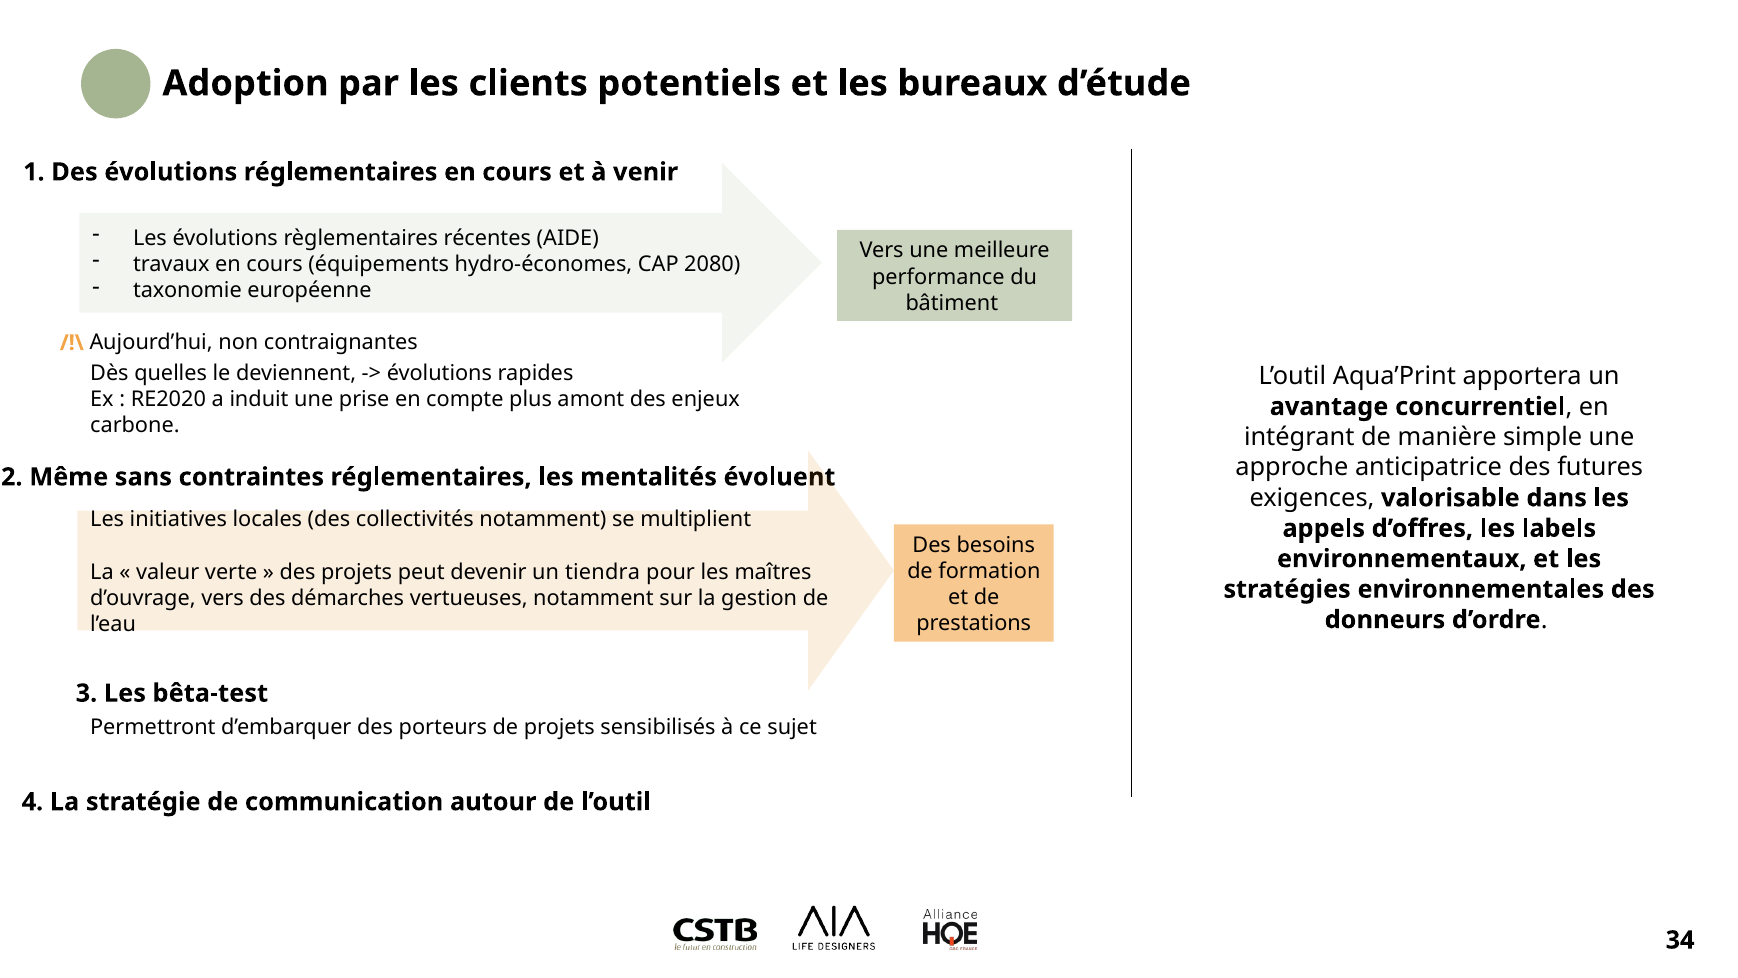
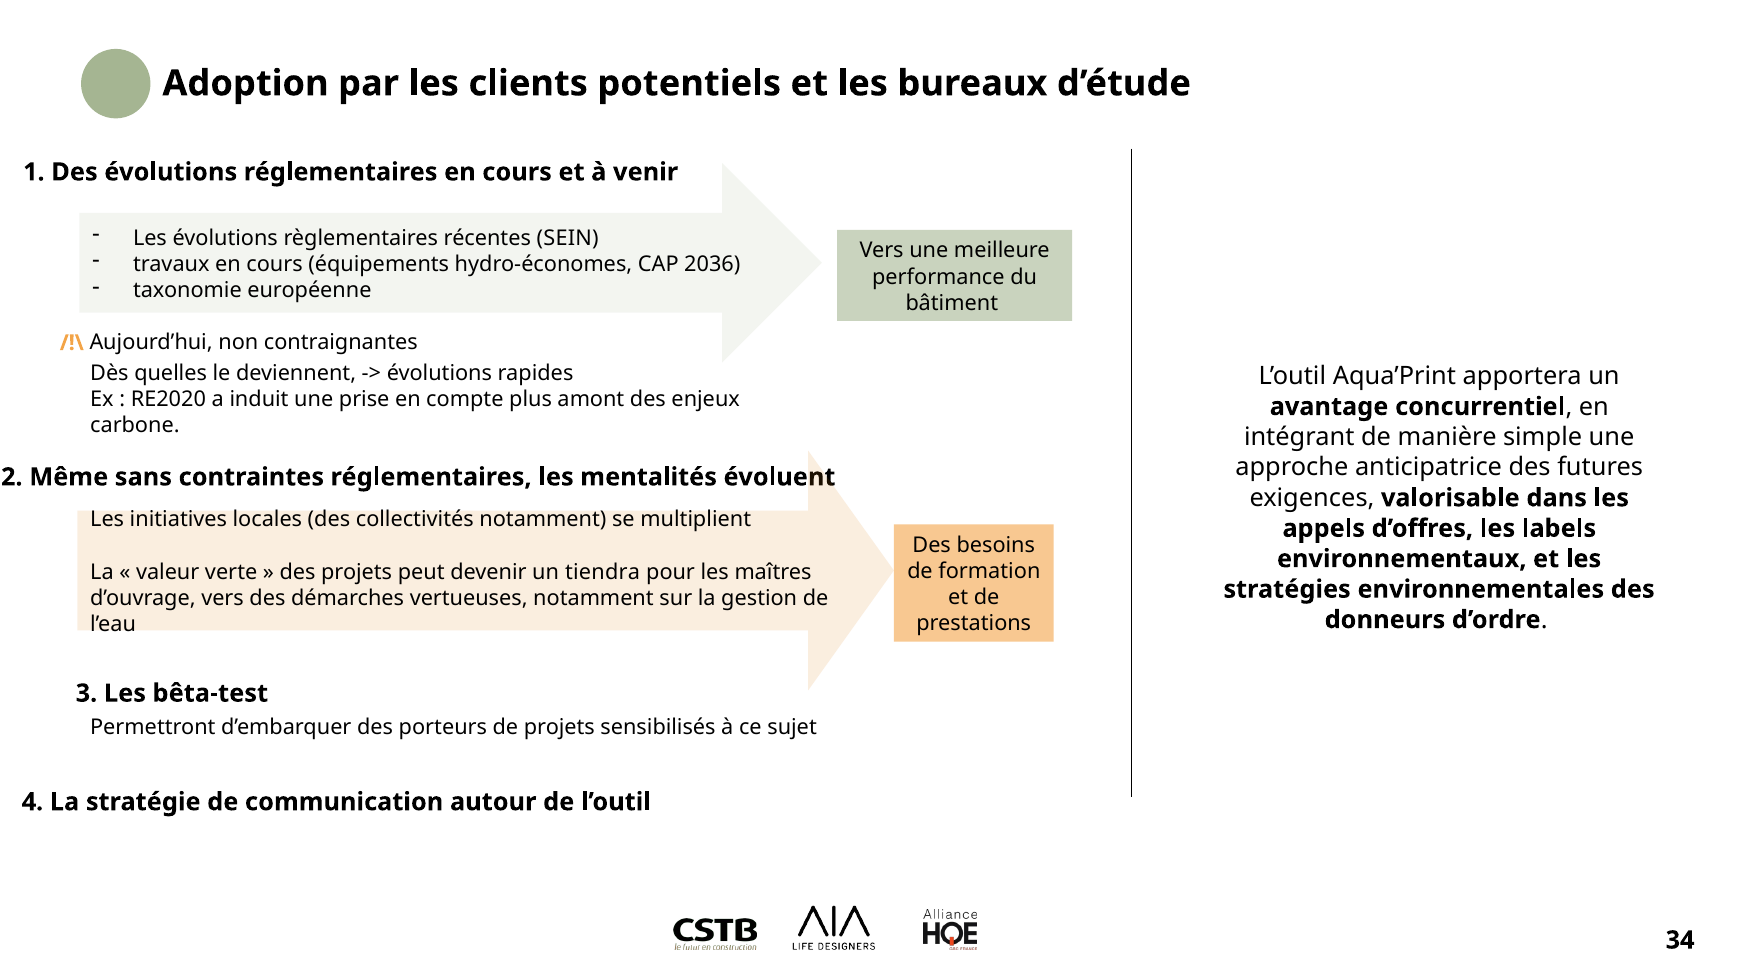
AIDE: AIDE -> SEIN
2080: 2080 -> 2036
